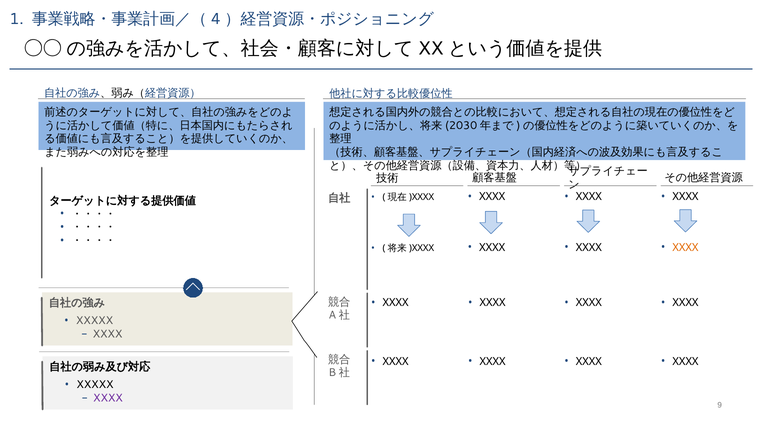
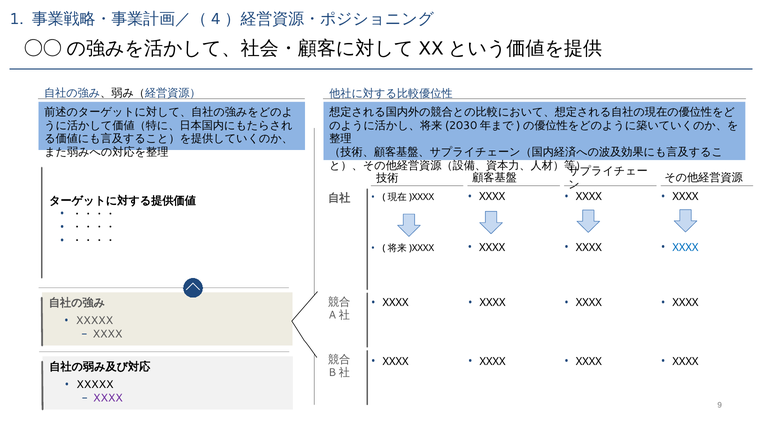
XXXX at (685, 248) colour: orange -> blue
